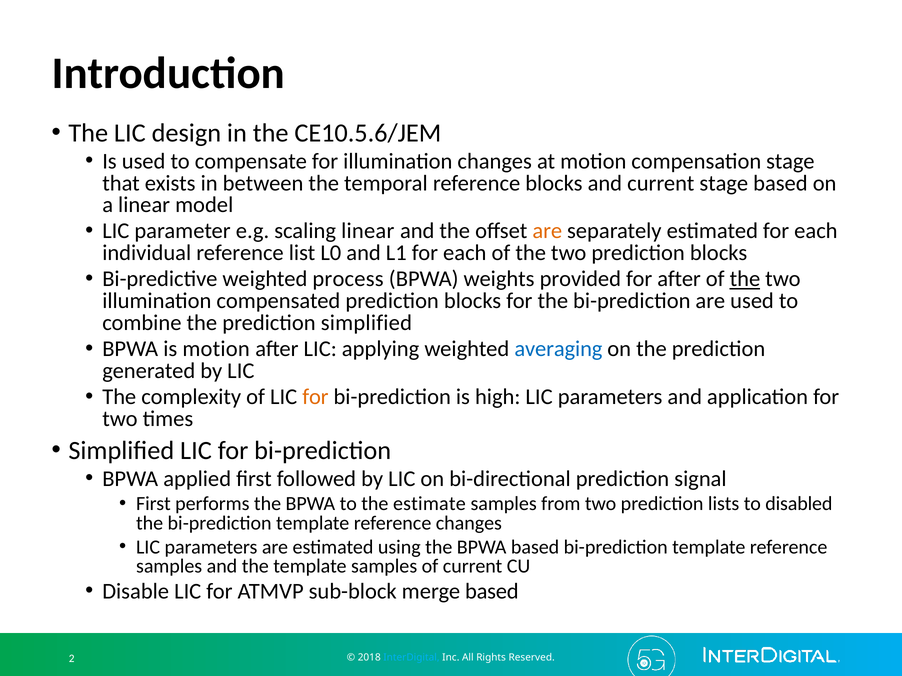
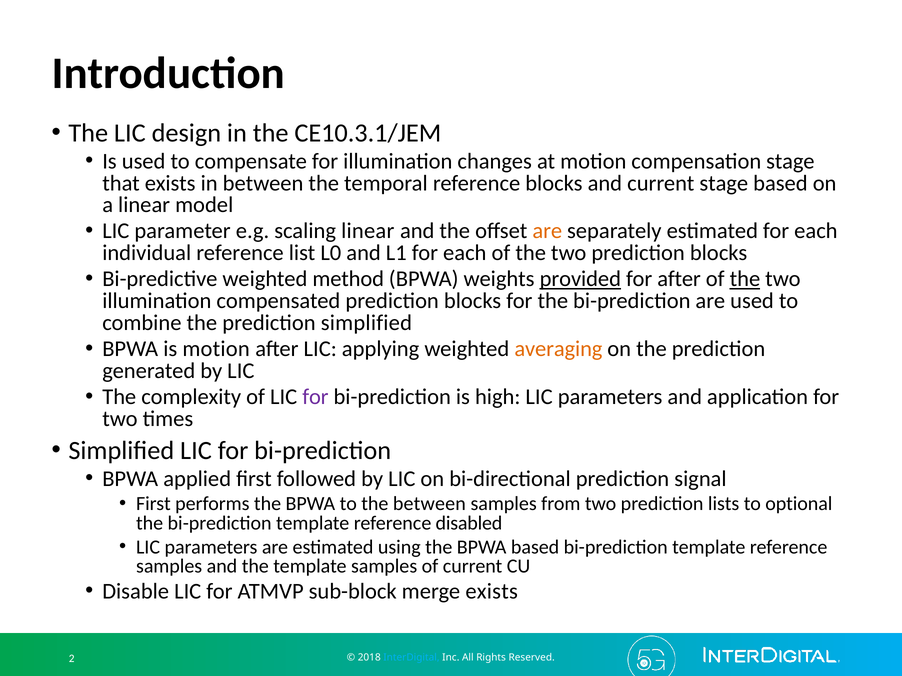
CE10.5.6/JEM: CE10.5.6/JEM -> CE10.3.1/JEM
process: process -> method
provided underline: none -> present
averaging colour: blue -> orange
for at (315, 397) colour: orange -> purple
the estimate: estimate -> between
disabled: disabled -> optional
reference changes: changes -> disabled
merge based: based -> exists
